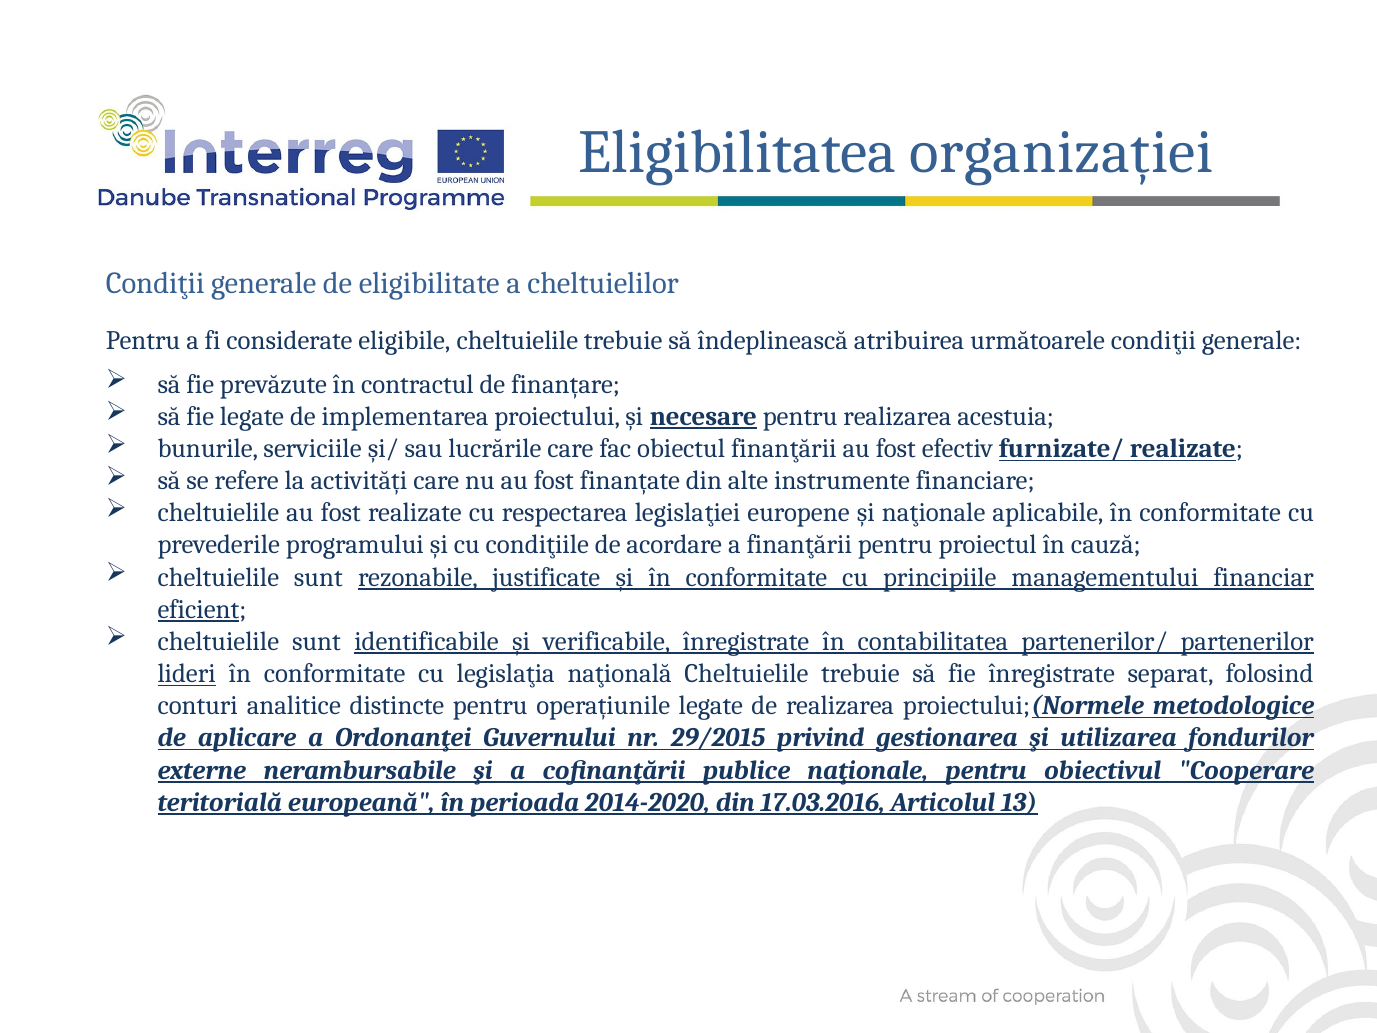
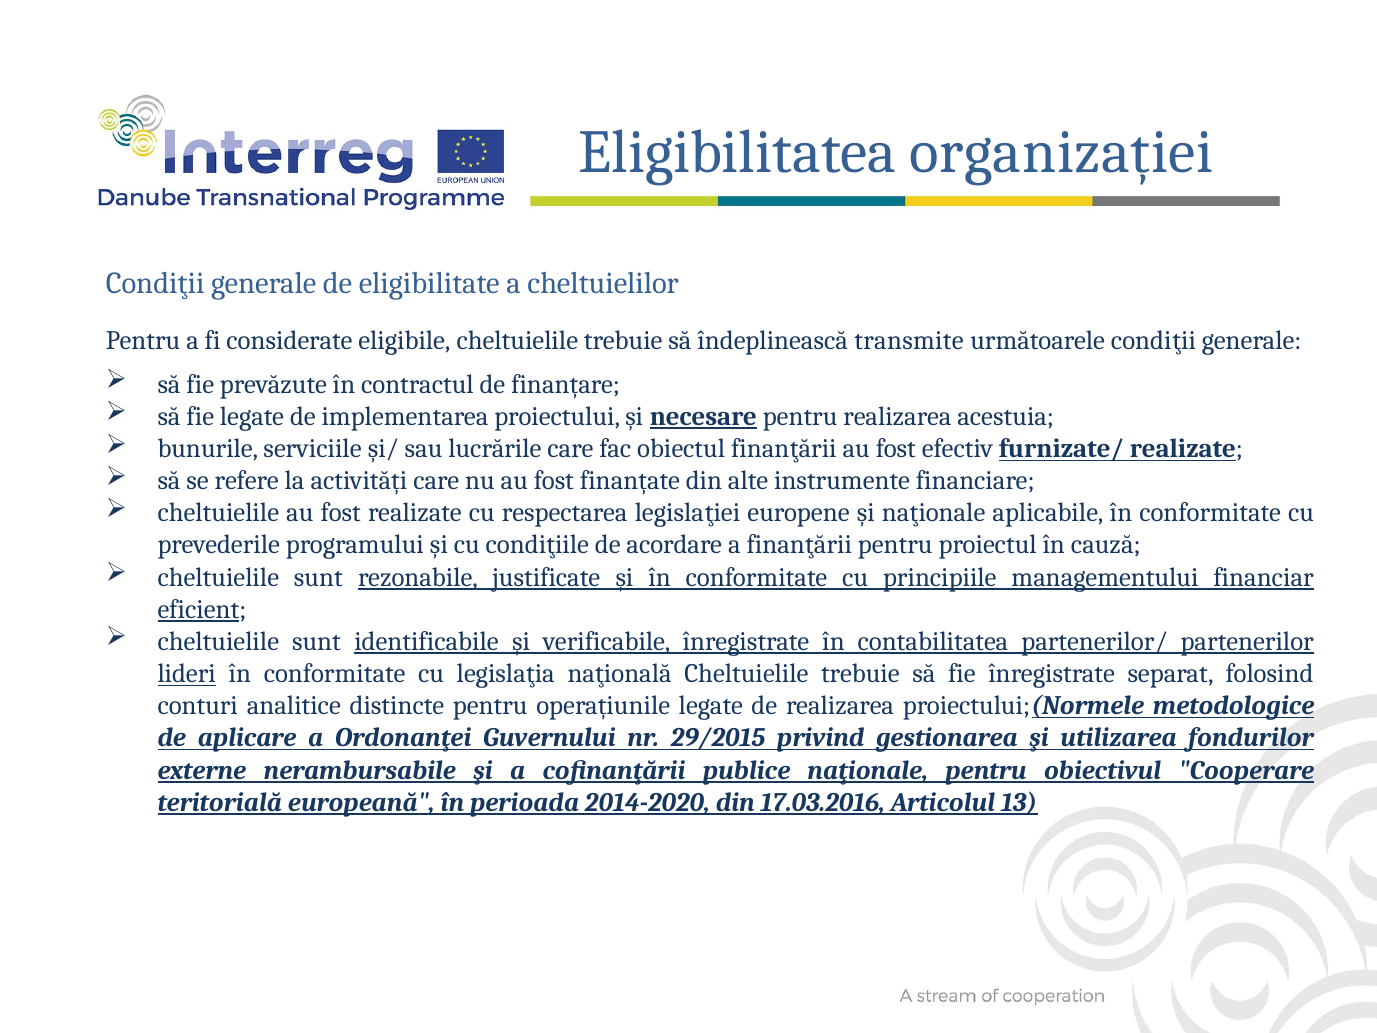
atribuirea: atribuirea -> transmite
